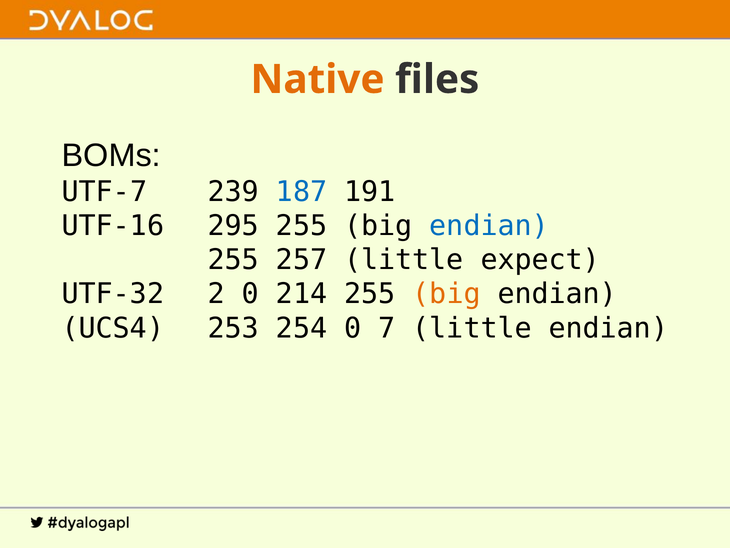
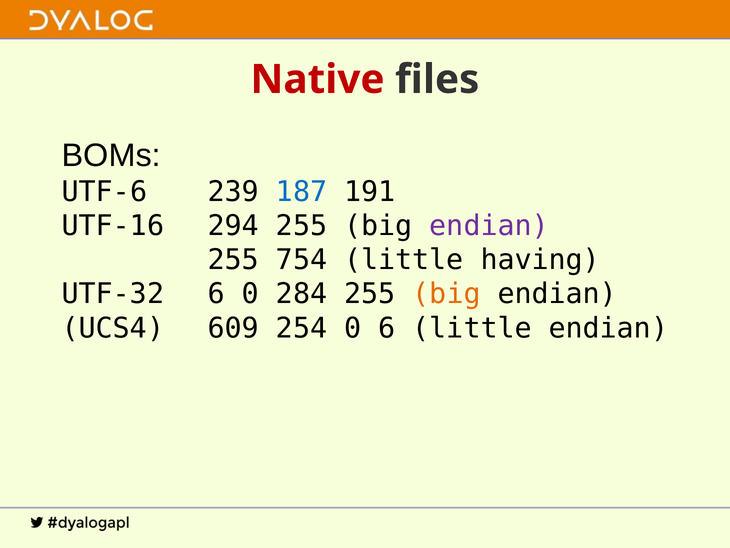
Native colour: orange -> red
UTF-7: UTF-7 -> UTF-6
295: 295 -> 294
endian at (489, 226) colour: blue -> purple
257: 257 -> 754
expect: expect -> having
UTF-32 2: 2 -> 6
214: 214 -> 284
253: 253 -> 609
0 7: 7 -> 6
